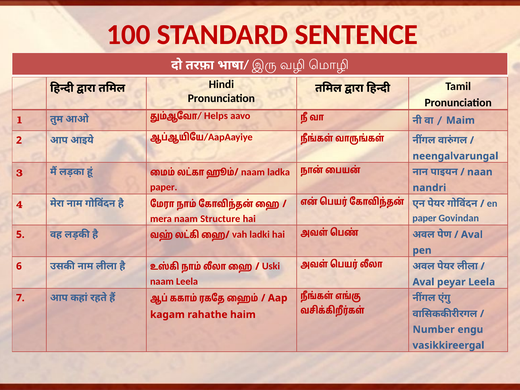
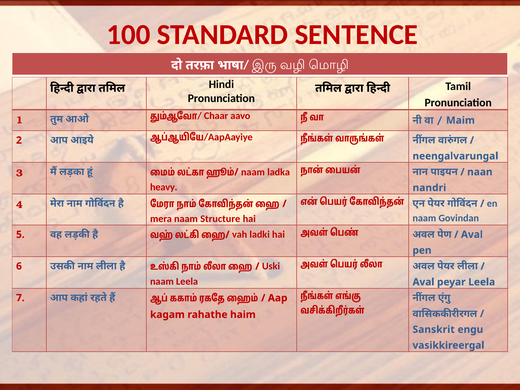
Helps: Helps -> Chaar
paper at (164, 187): paper -> heavy
paper at (424, 218): paper -> naam
Number: Number -> Sanskrit
